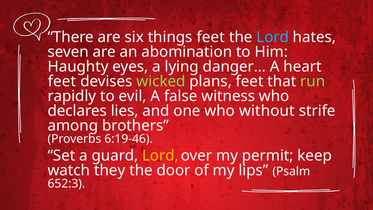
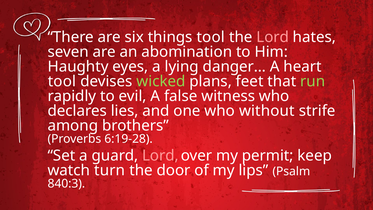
things feet: feet -> tool
Lord at (273, 37) colour: light blue -> pink
feet at (62, 81): feet -> tool
6:19-46: 6:19-46 -> 6:19-28
Lord at (160, 155) colour: yellow -> pink
they: they -> turn
652:3: 652:3 -> 840:3
